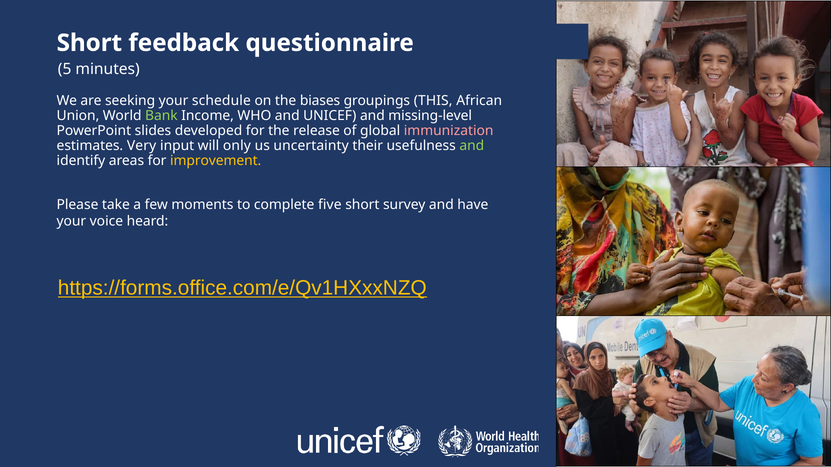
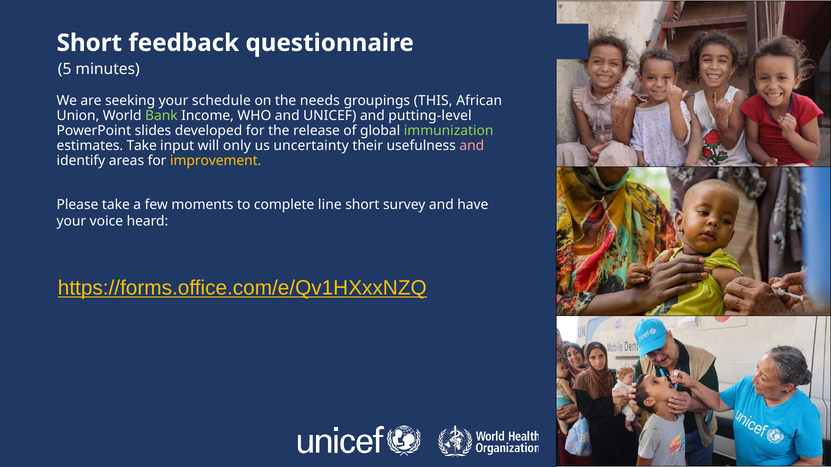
biases: biases -> needs
missing-level: missing-level -> putting-level
immunization colour: pink -> light green
estimates Very: Very -> Take
and at (472, 146) colour: light green -> pink
five: five -> line
